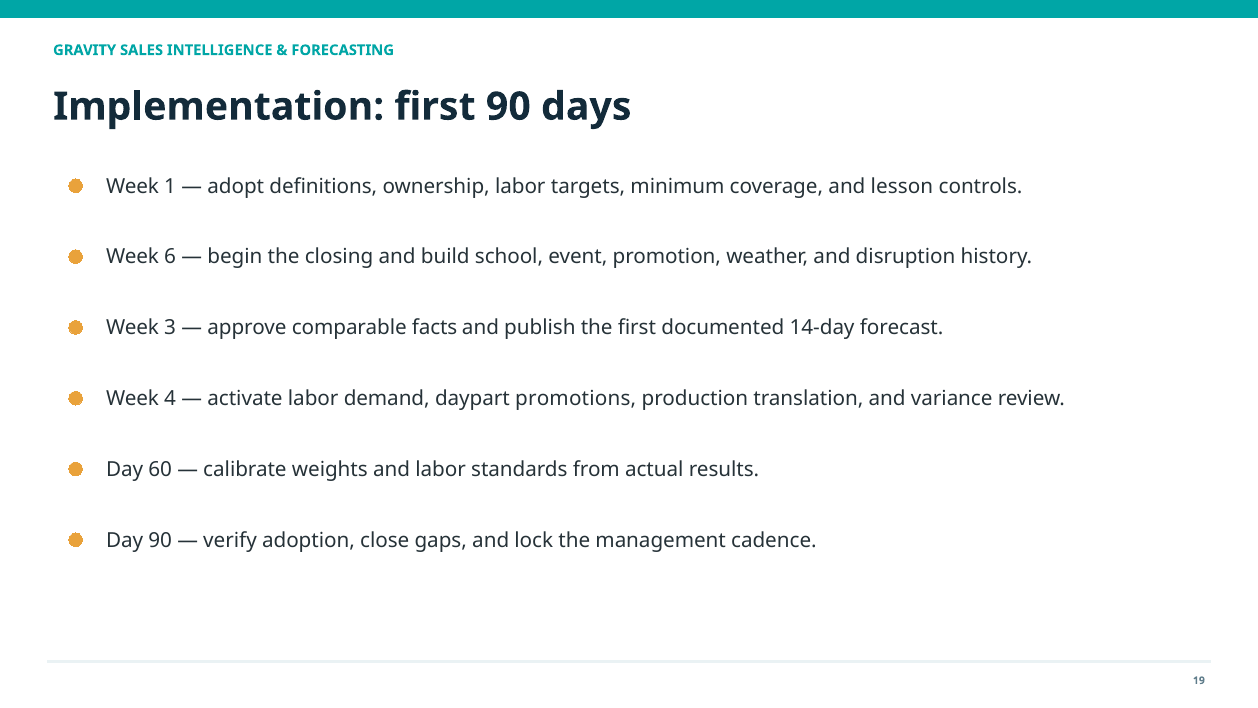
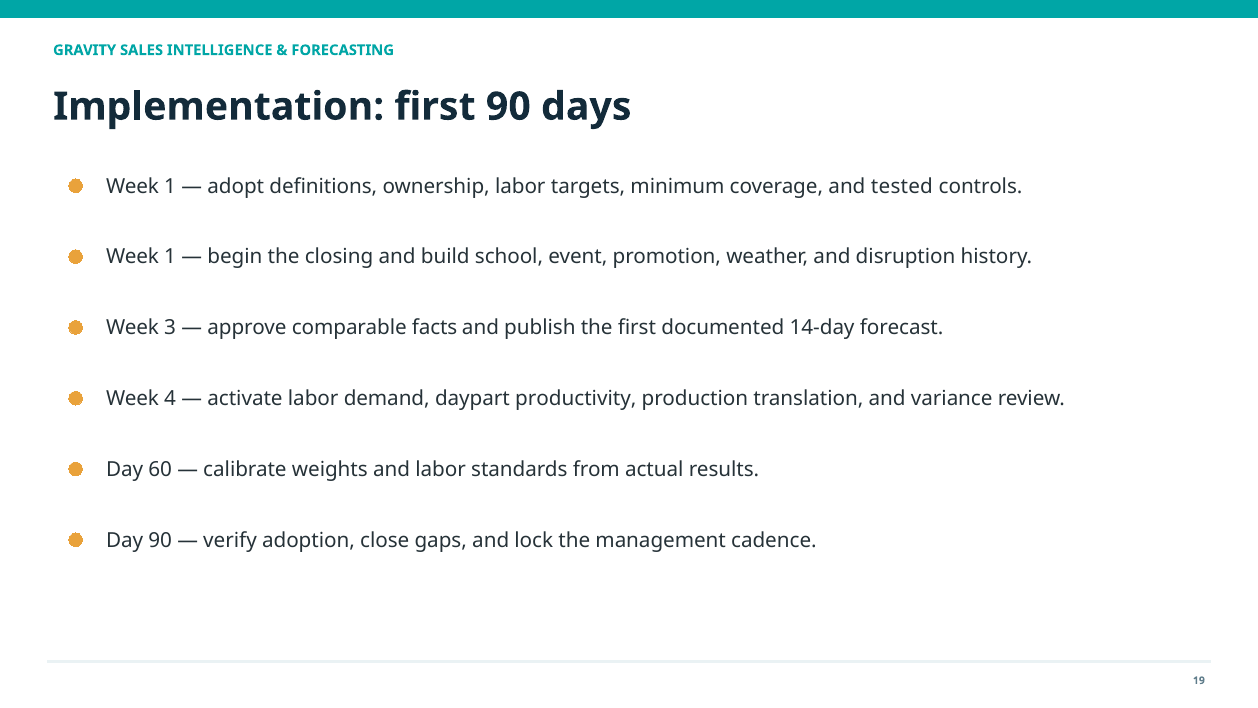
lesson: lesson -> tested
6 at (170, 257): 6 -> 1
promotions: promotions -> productivity
